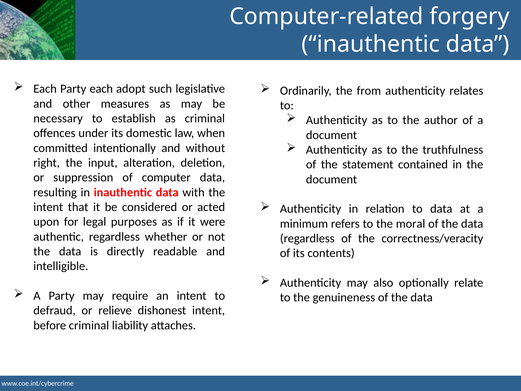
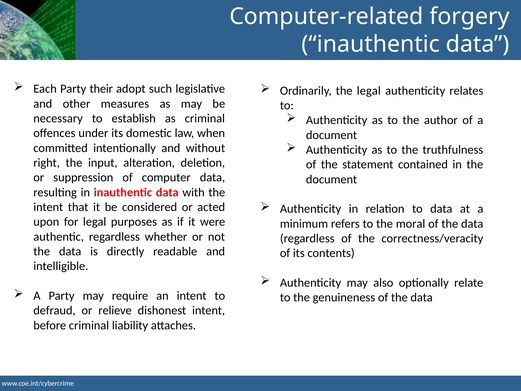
Party each: each -> their
the from: from -> legal
